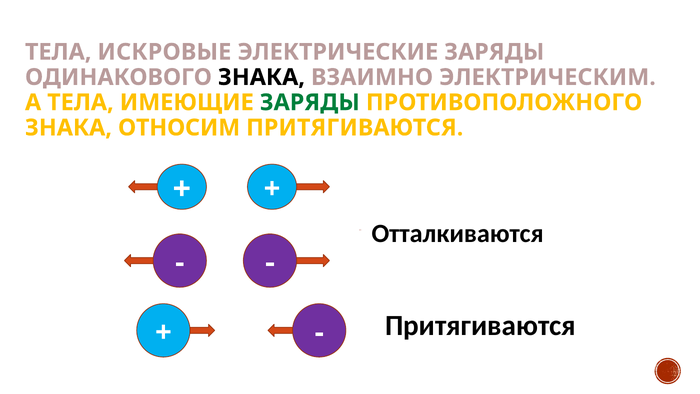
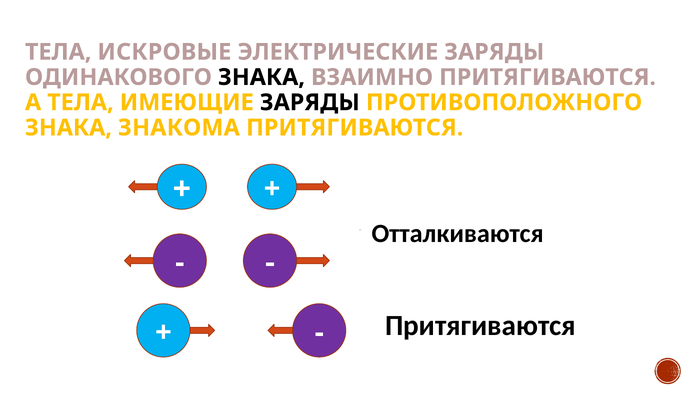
ВЗАИМНО ЭЛЕКТРИЧЕСКИМ: ЭЛЕКТРИЧЕСКИМ -> ПРИТЯГИВАЮТСЯ
ЗАРЯДЫ at (310, 102) colour: green -> black
ОТНОСИМ: ОТНОСИМ -> ЗНАКОМА
